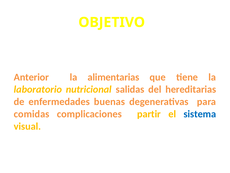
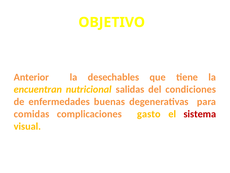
alimentarias: alimentarias -> desechables
laboratorio: laboratorio -> encuentran
hereditarias: hereditarias -> condiciones
partir: partir -> gasto
sistema colour: blue -> red
